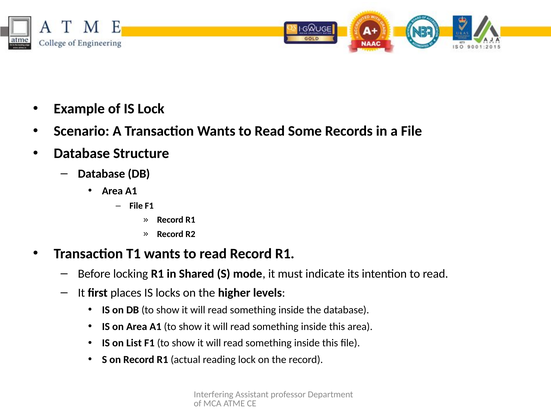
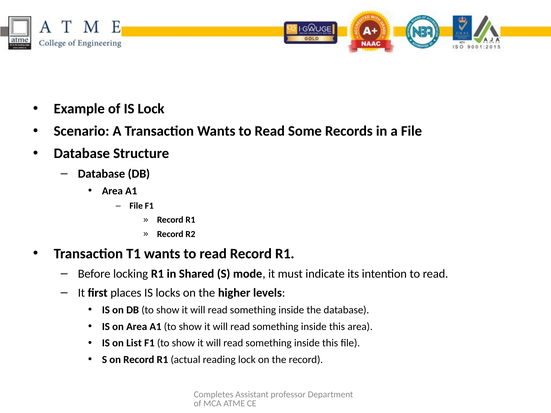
Interfering: Interfering -> Completes
